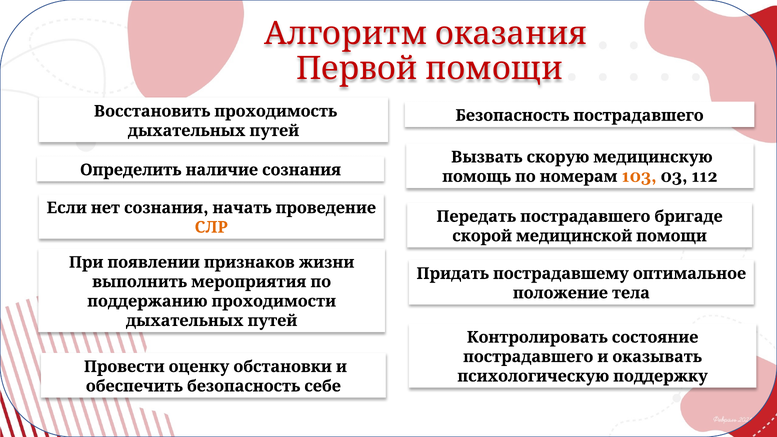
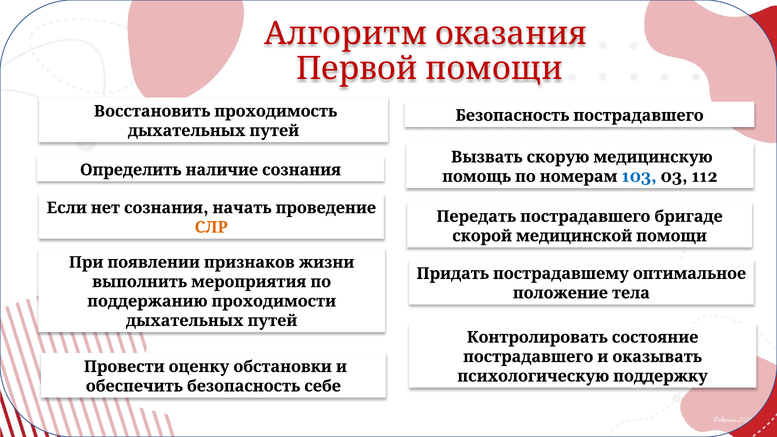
103 colour: orange -> blue
